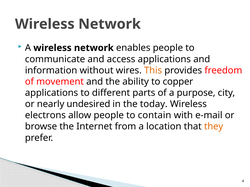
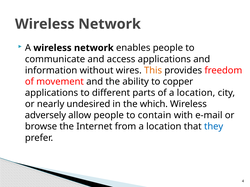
of a purpose: purpose -> location
today: today -> which
electrons: electrons -> adversely
they colour: orange -> blue
